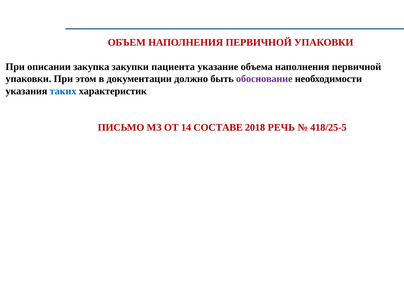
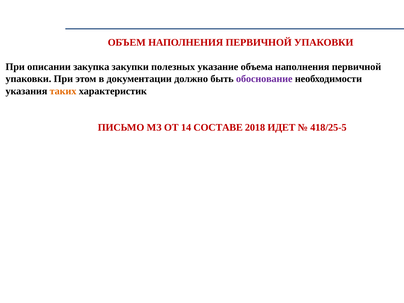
пациента: пациента -> полезных
таких colour: blue -> orange
РЕЧЬ: РЕЧЬ -> ИДЕТ
